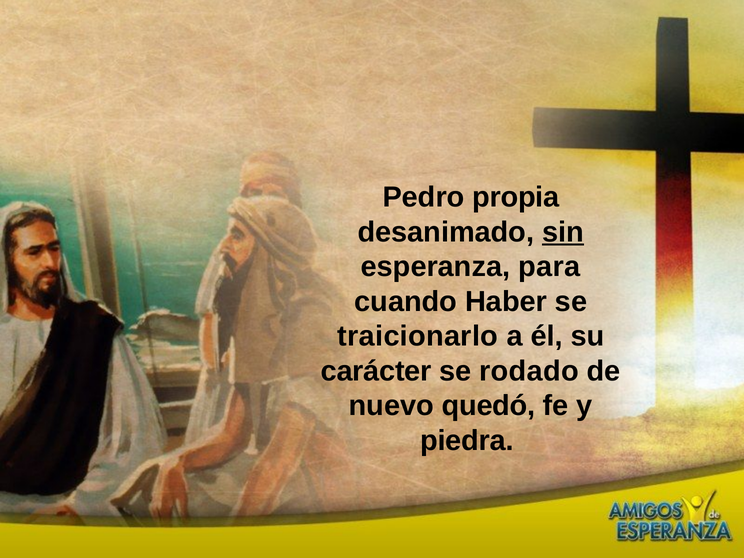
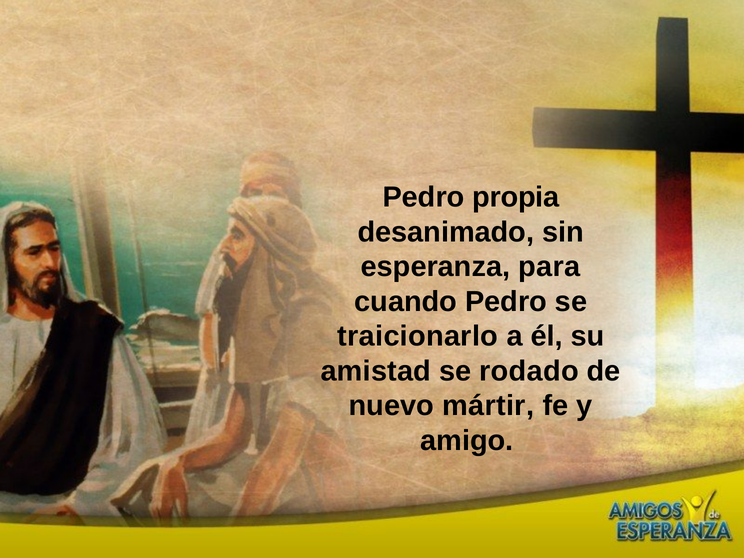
sin underline: present -> none
cuando Haber: Haber -> Pedro
carácter: carácter -> amistad
quedó: quedó -> mártir
piedra: piedra -> amigo
